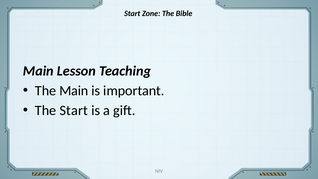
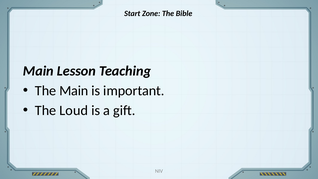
The Start: Start -> Loud
